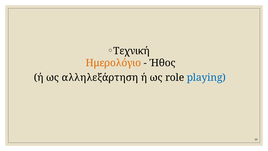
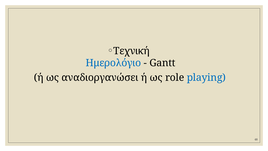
Ημερολόγιο colour: orange -> blue
Ήθος: Ήθος -> Gantt
αλληλεξάρτηση: αλληλεξάρτηση -> αναδιοργανώσει
